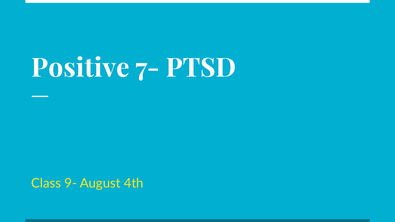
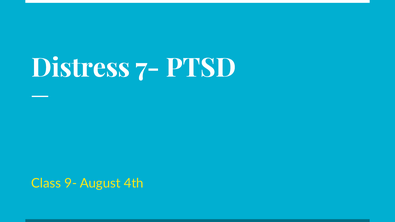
Positive: Positive -> Distress
